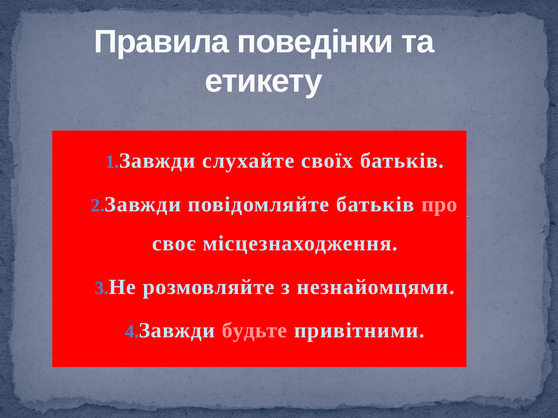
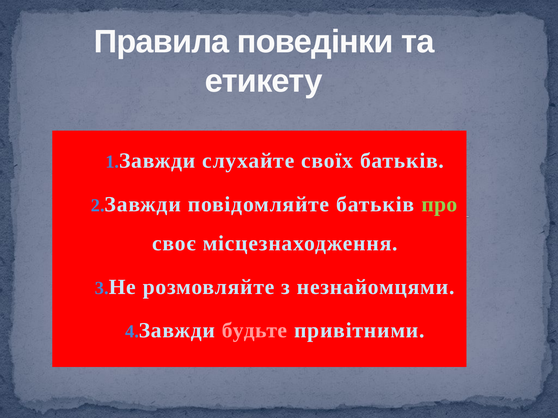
про colour: pink -> light green
